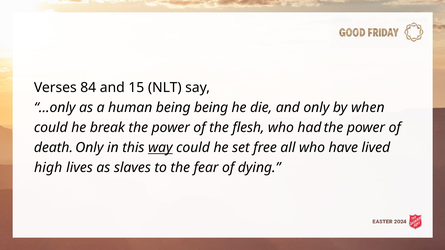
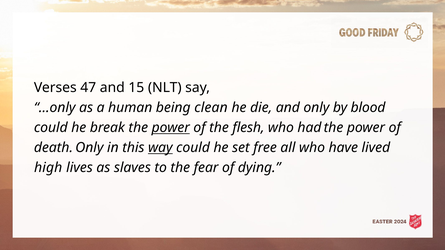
84: 84 -> 47
being being: being -> clean
when: when -> blood
power at (171, 128) underline: none -> present
